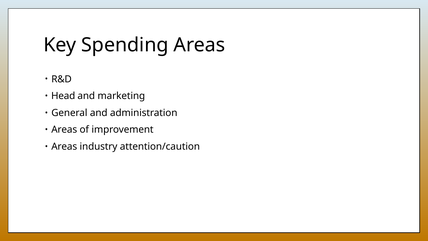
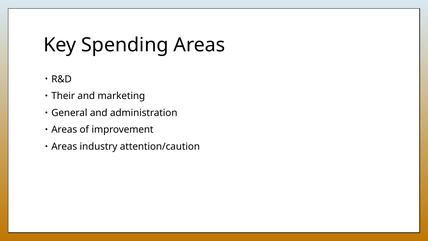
Head: Head -> Their
